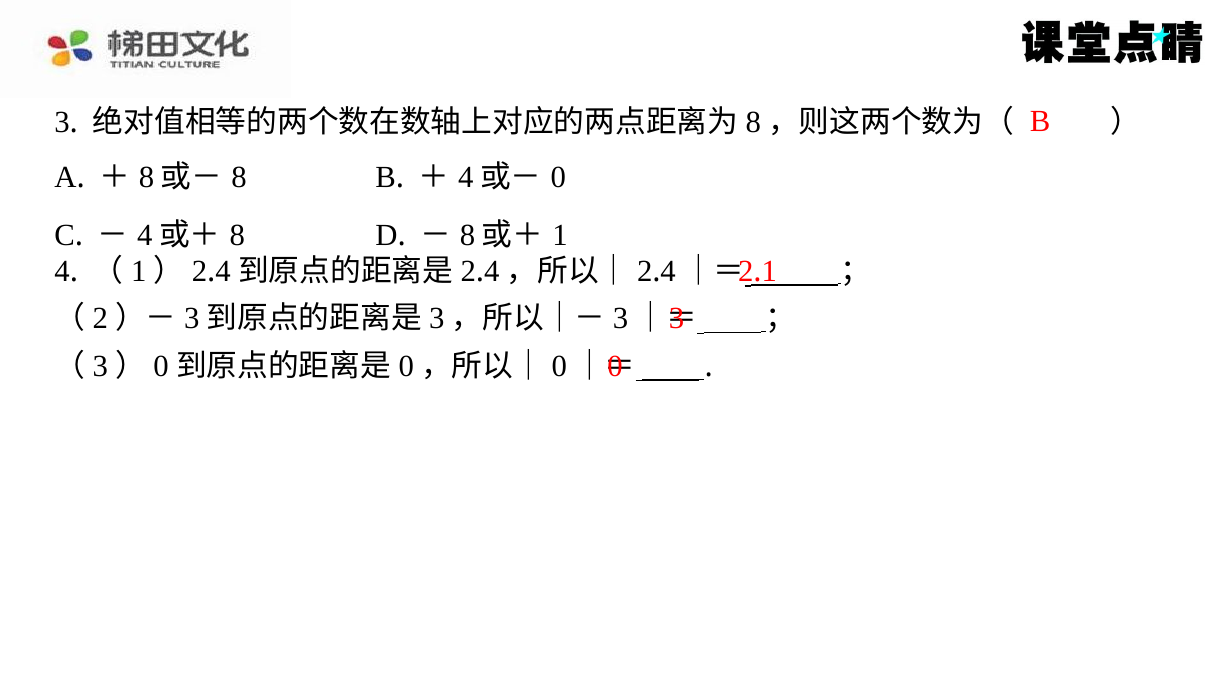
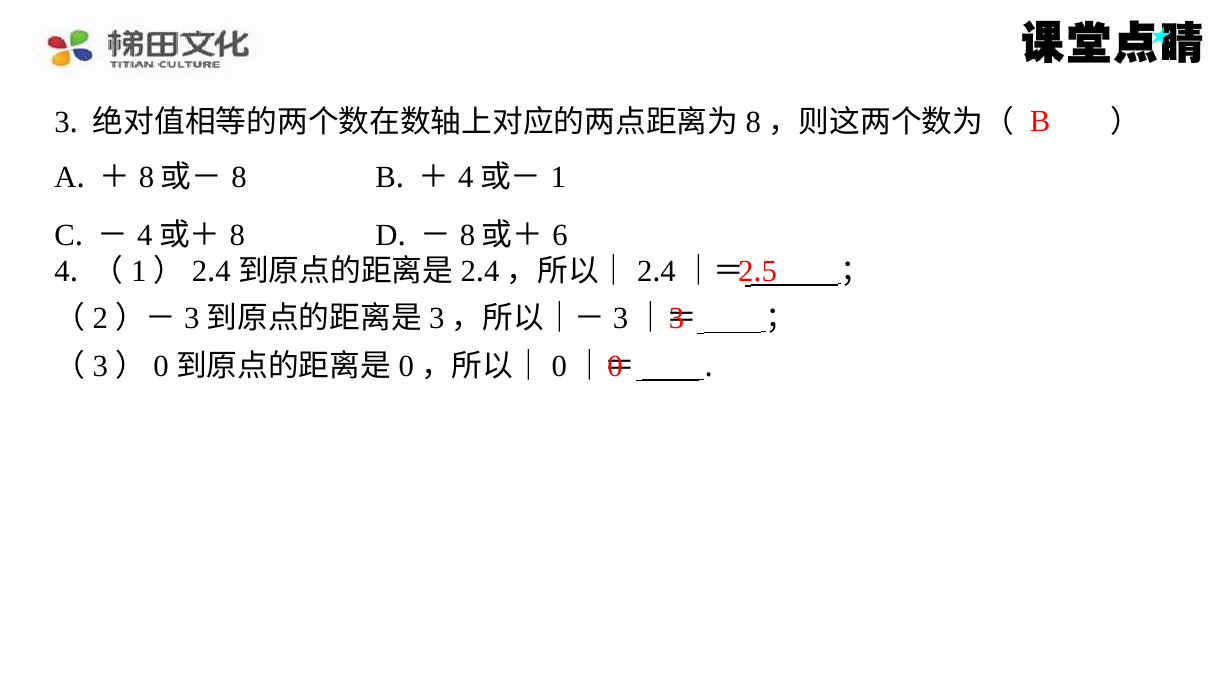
0 at (558, 177): 0 -> 1
1 at (560, 235): 1 -> 6
1 at (769, 271): 1 -> 5
